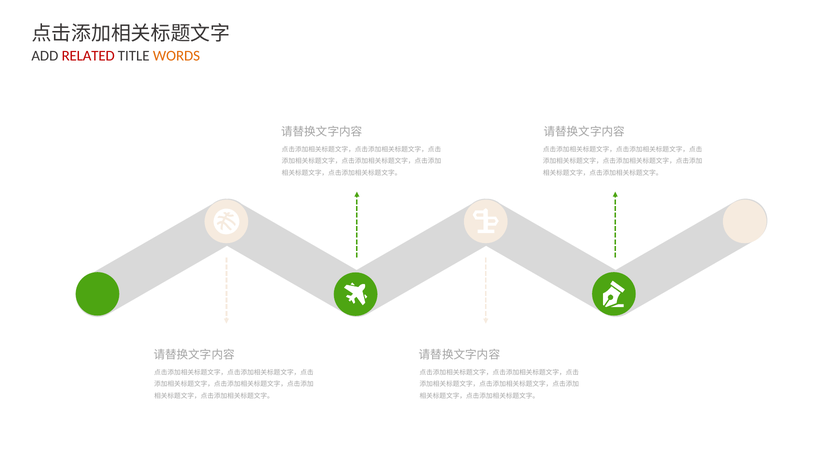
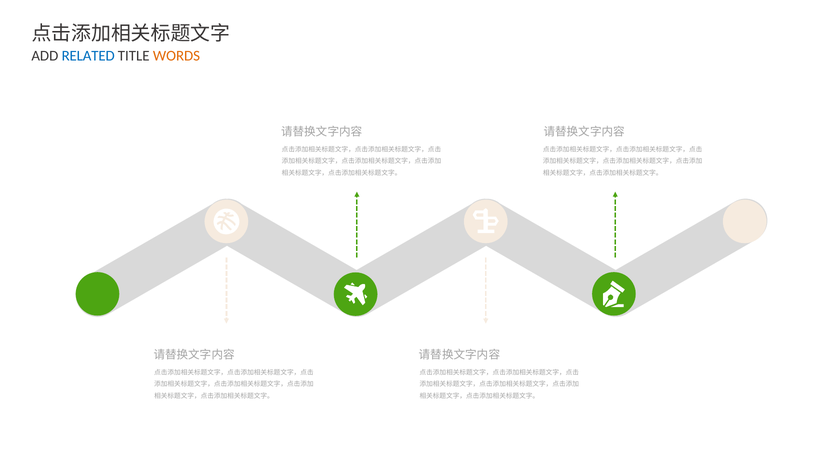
RELATED colour: red -> blue
